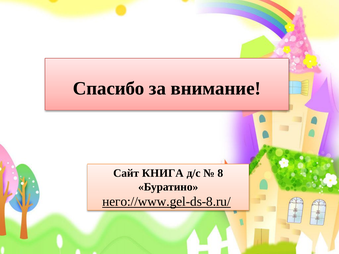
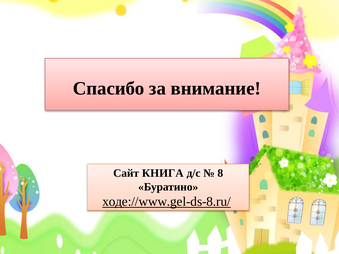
него://www.gel-ds-8.ru/: него://www.gel-ds-8.ru/ -> ходе://www.gel-ds-8.ru/
